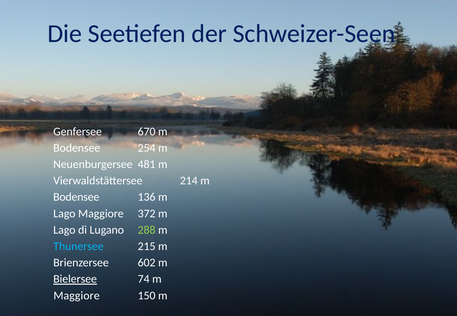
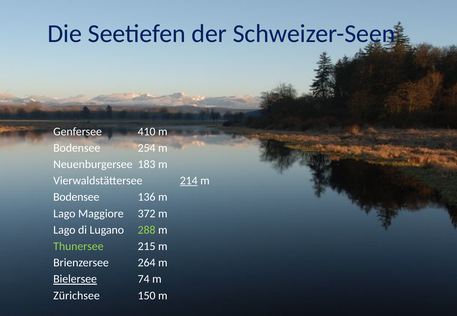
670: 670 -> 410
481: 481 -> 183
214 underline: none -> present
Thunersee colour: light blue -> light green
602: 602 -> 264
Maggiore at (77, 296): Maggiore -> Zürichsee
